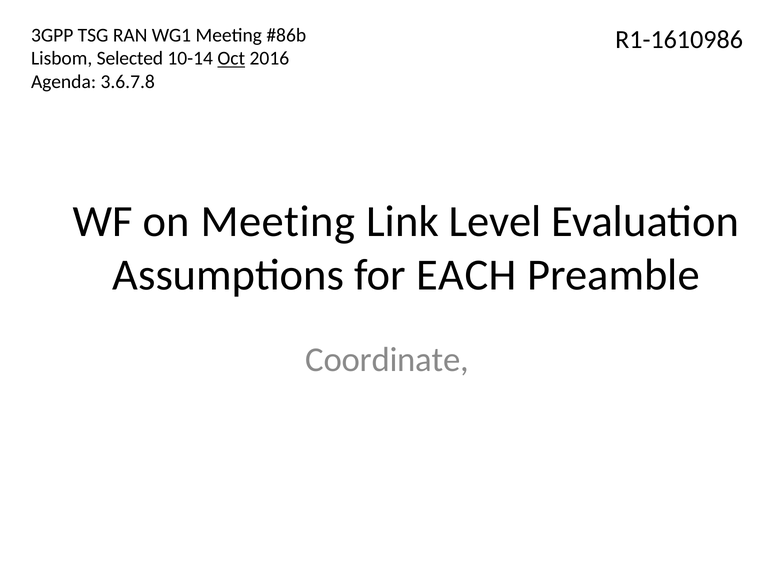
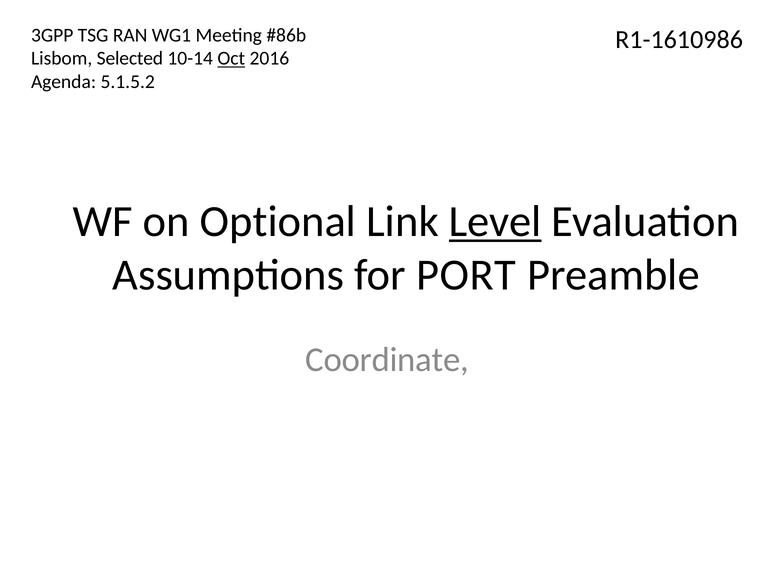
3.6.7.8: 3.6.7.8 -> 5.1.5.2
on Meeting: Meeting -> Optional
Level underline: none -> present
EACH: EACH -> PORT
